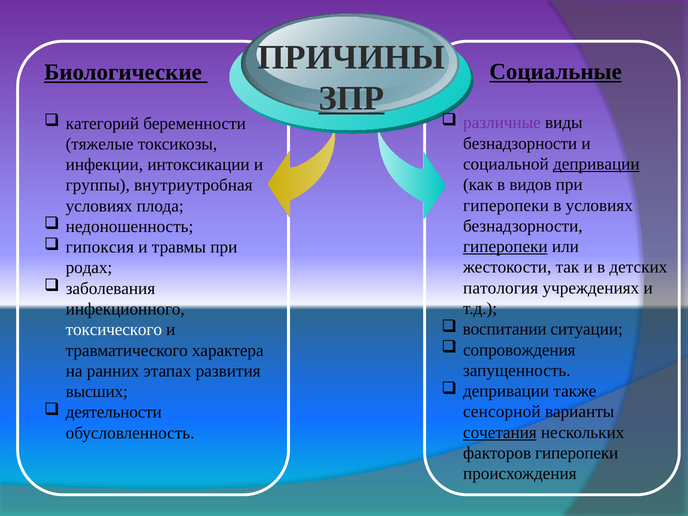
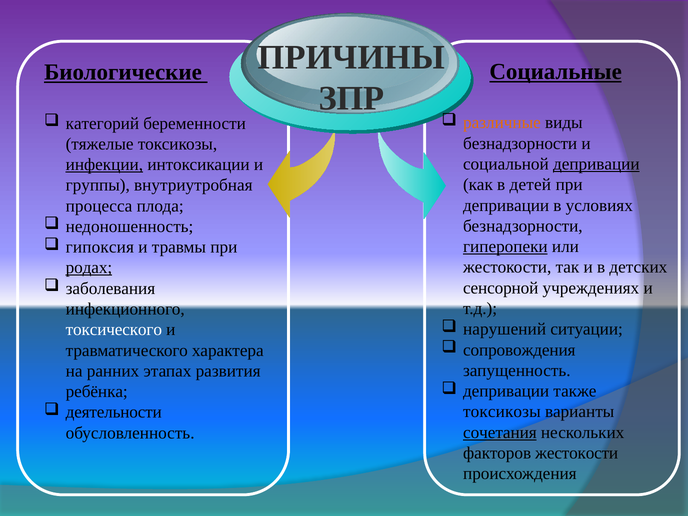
ЗПР underline: present -> none
различные colour: purple -> orange
инфекции underline: none -> present
видов: видов -> детей
гиперопеки at (506, 205): гиперопеки -> депривации
условиях at (99, 206): условиях -> процесса
родах underline: none -> present
патология: патология -> сенсорной
воспитании: воспитании -> нарушений
высших: высших -> ребёнка
сенсорной at (502, 412): сенсорной -> токсикозы
факторов гиперопеки: гиперопеки -> жестокости
